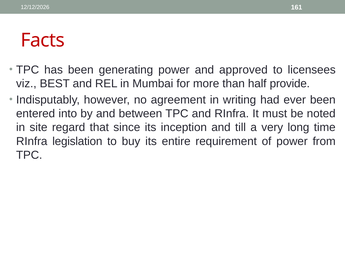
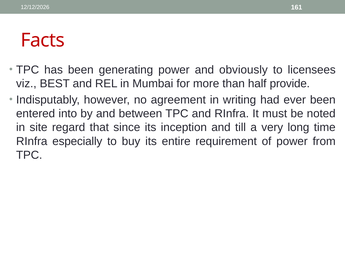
approved: approved -> obviously
legislation: legislation -> especially
